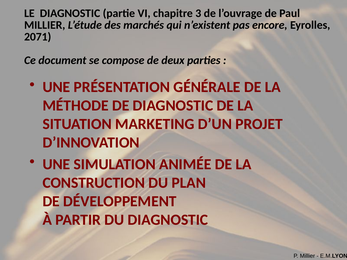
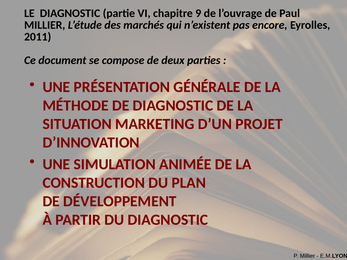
3: 3 -> 9
2071: 2071 -> 2011
